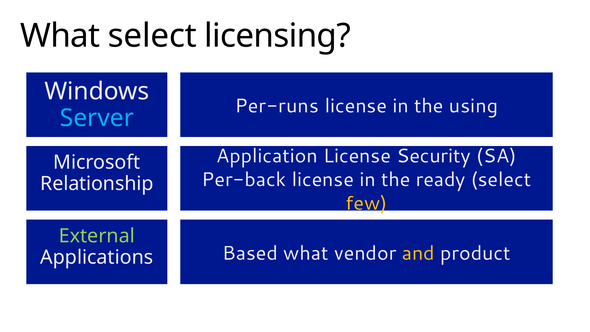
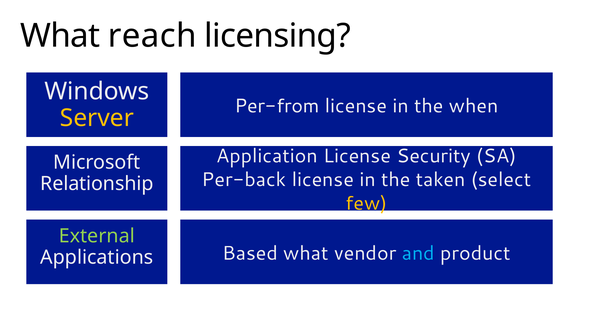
What select: select -> reach
Per-runs: Per-runs -> Per-from
using: using -> when
Server colour: light blue -> yellow
ready: ready -> taken
and colour: yellow -> light blue
